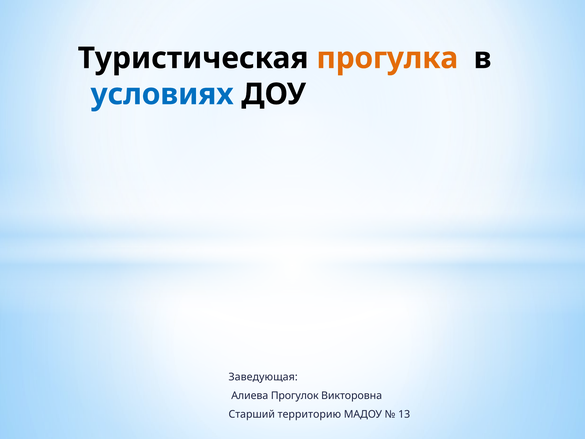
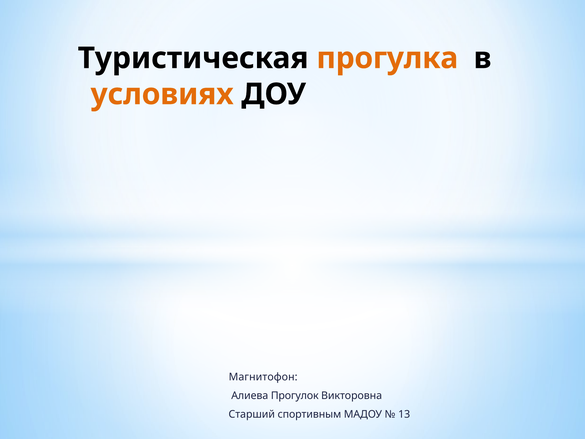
условиях colour: blue -> orange
Заведующая: Заведующая -> Магнитофон
территорию: территорию -> спортивным
